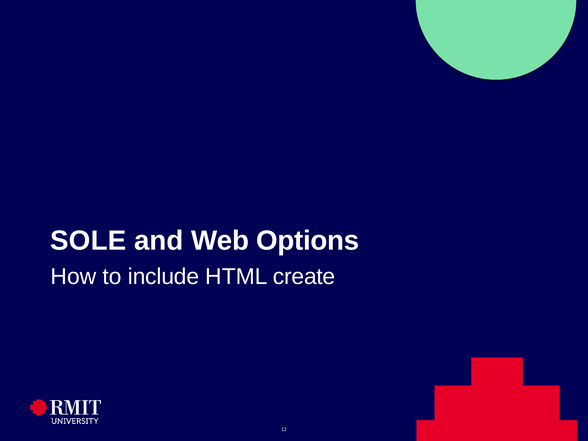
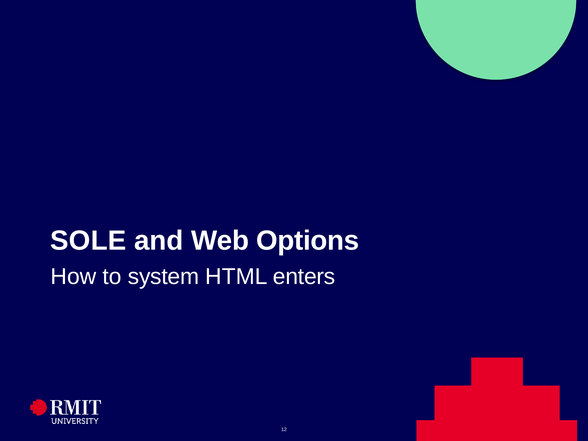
include: include -> system
create: create -> enters
